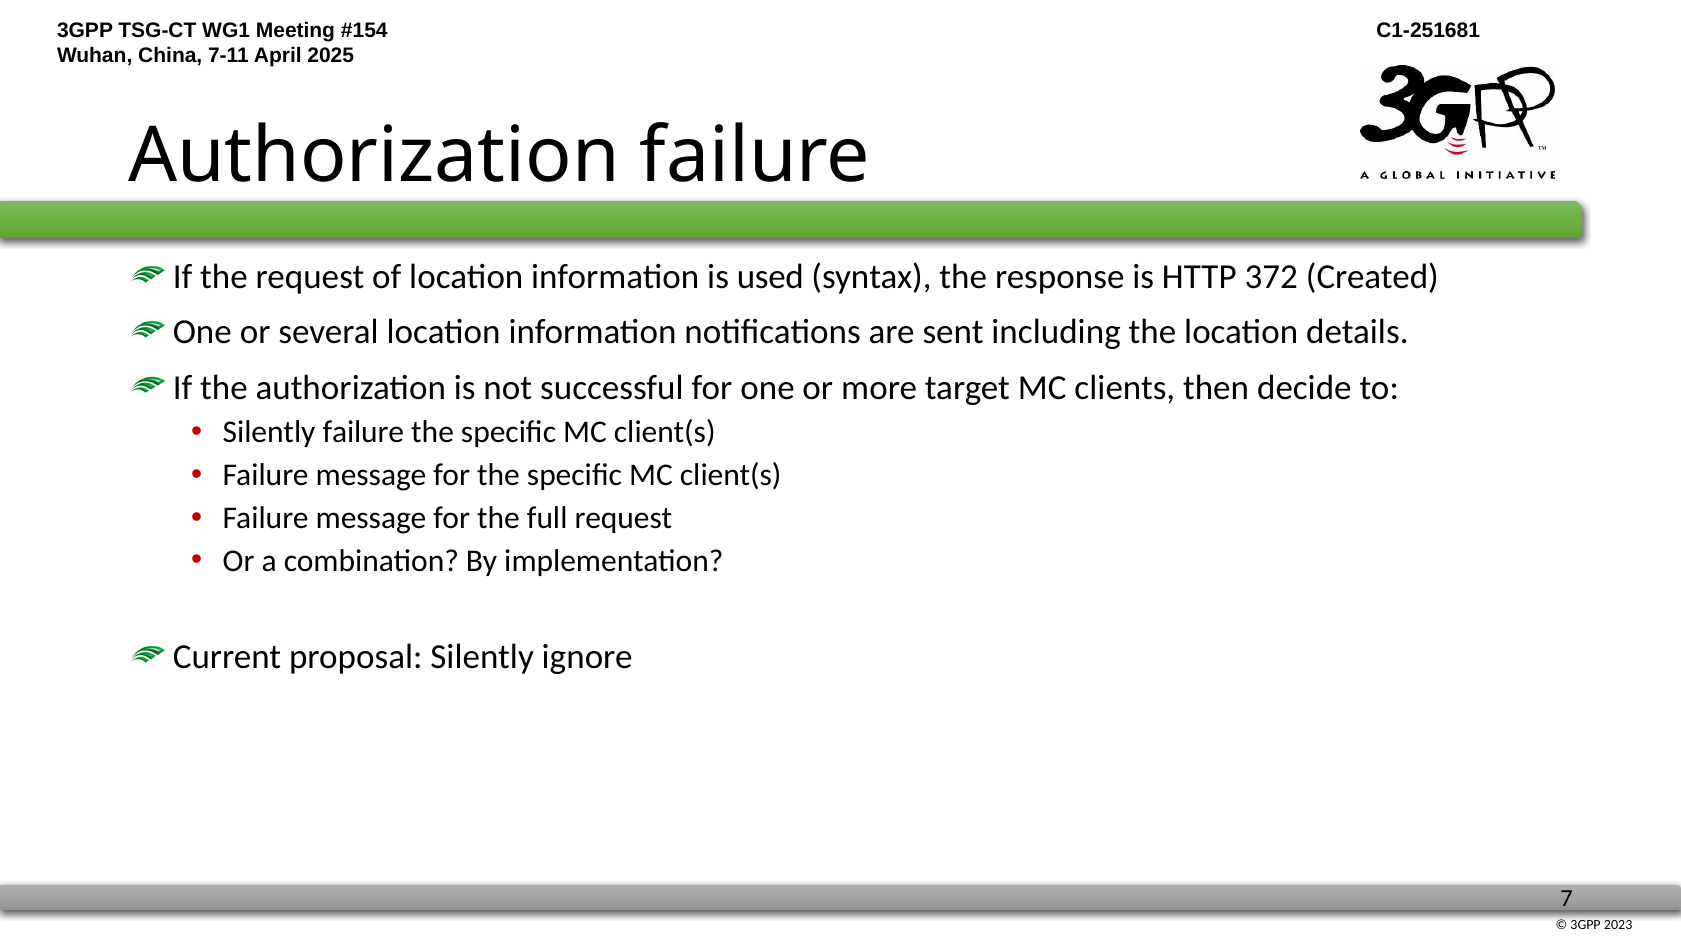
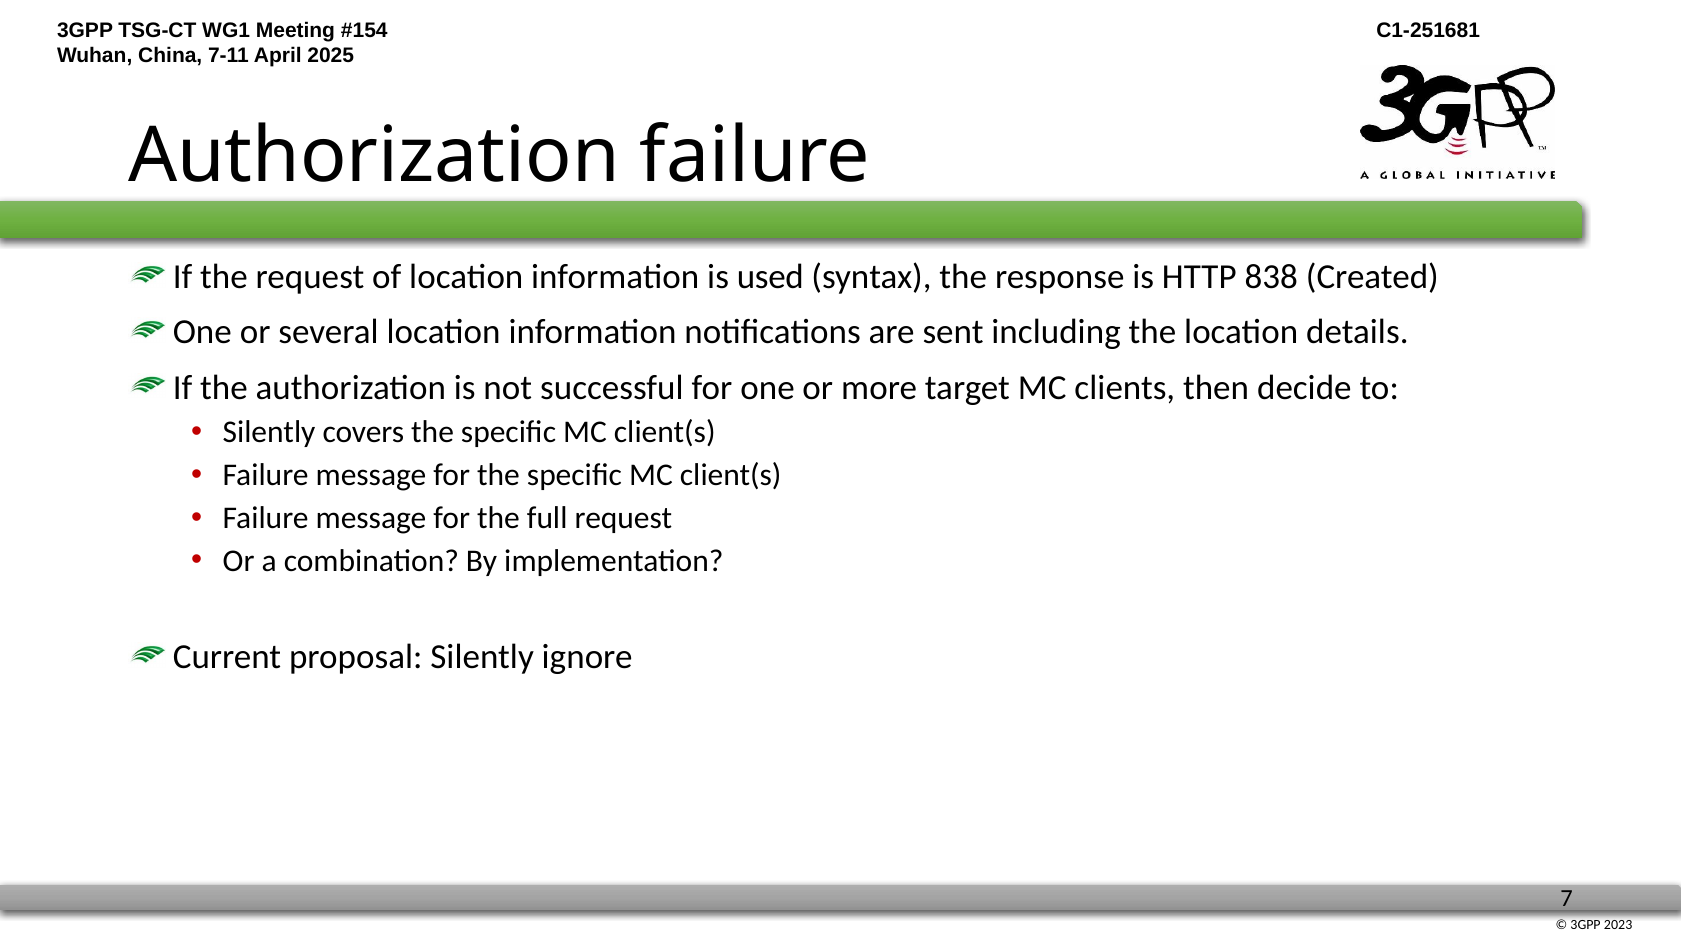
372: 372 -> 838
Silently failure: failure -> covers
